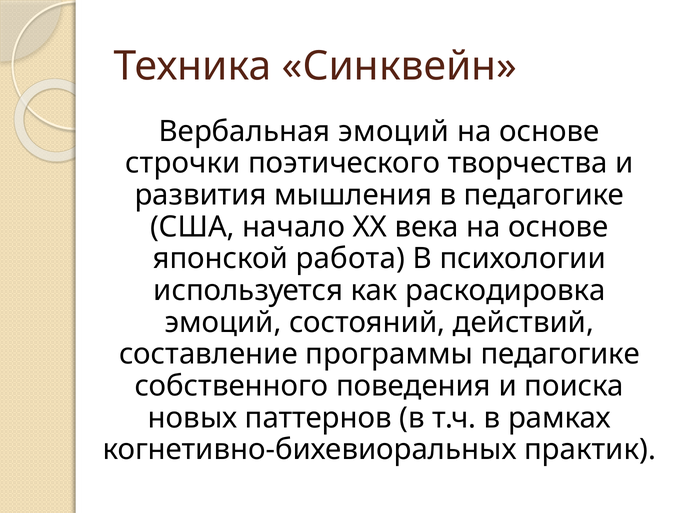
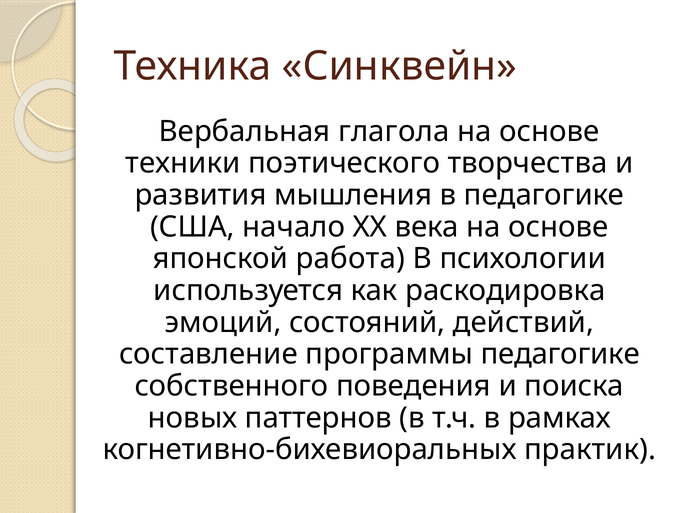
Вербальная эмоций: эмоций -> глагола
строчки: строчки -> техники
